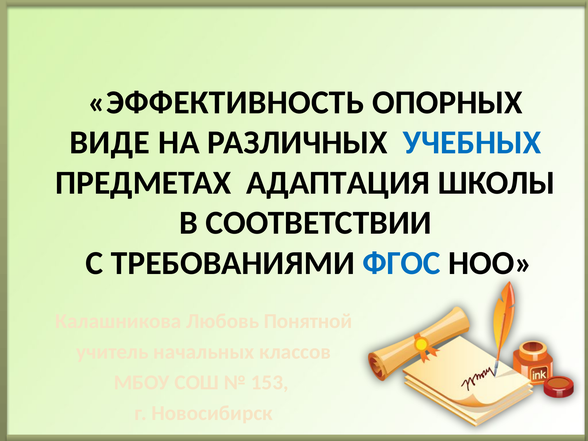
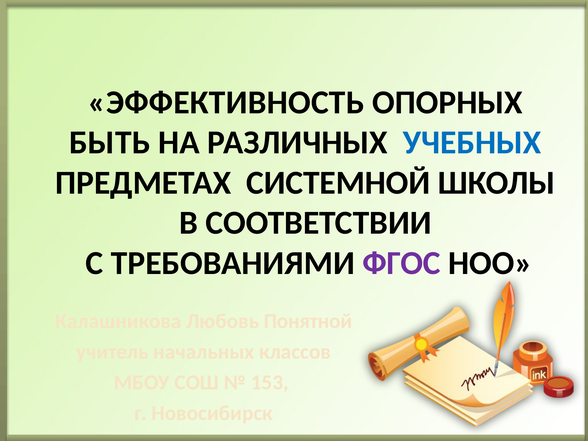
ВИДЕ: ВИДЕ -> БЫТЬ
АДАПТАЦИЯ: АДАПТАЦИЯ -> СИСТЕМНОЙ
ФГОС colour: blue -> purple
